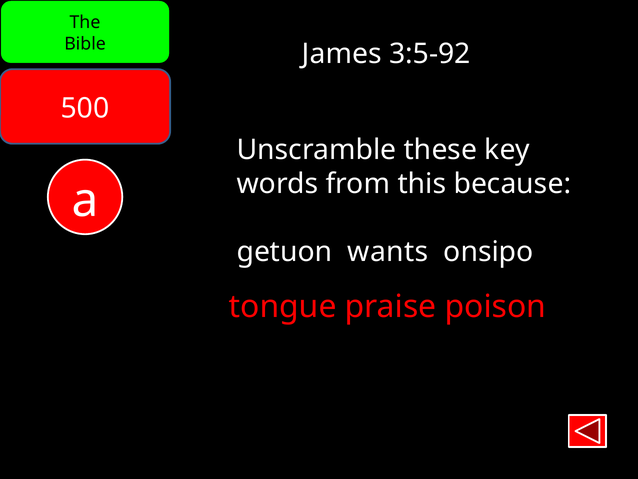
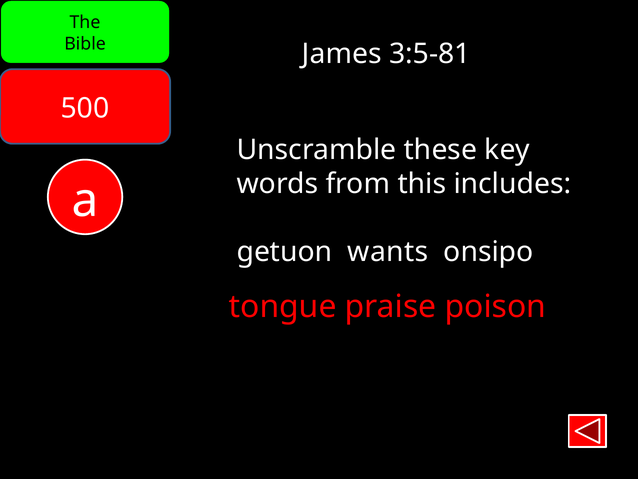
3:5-92: 3:5-92 -> 3:5-81
because: because -> includes
